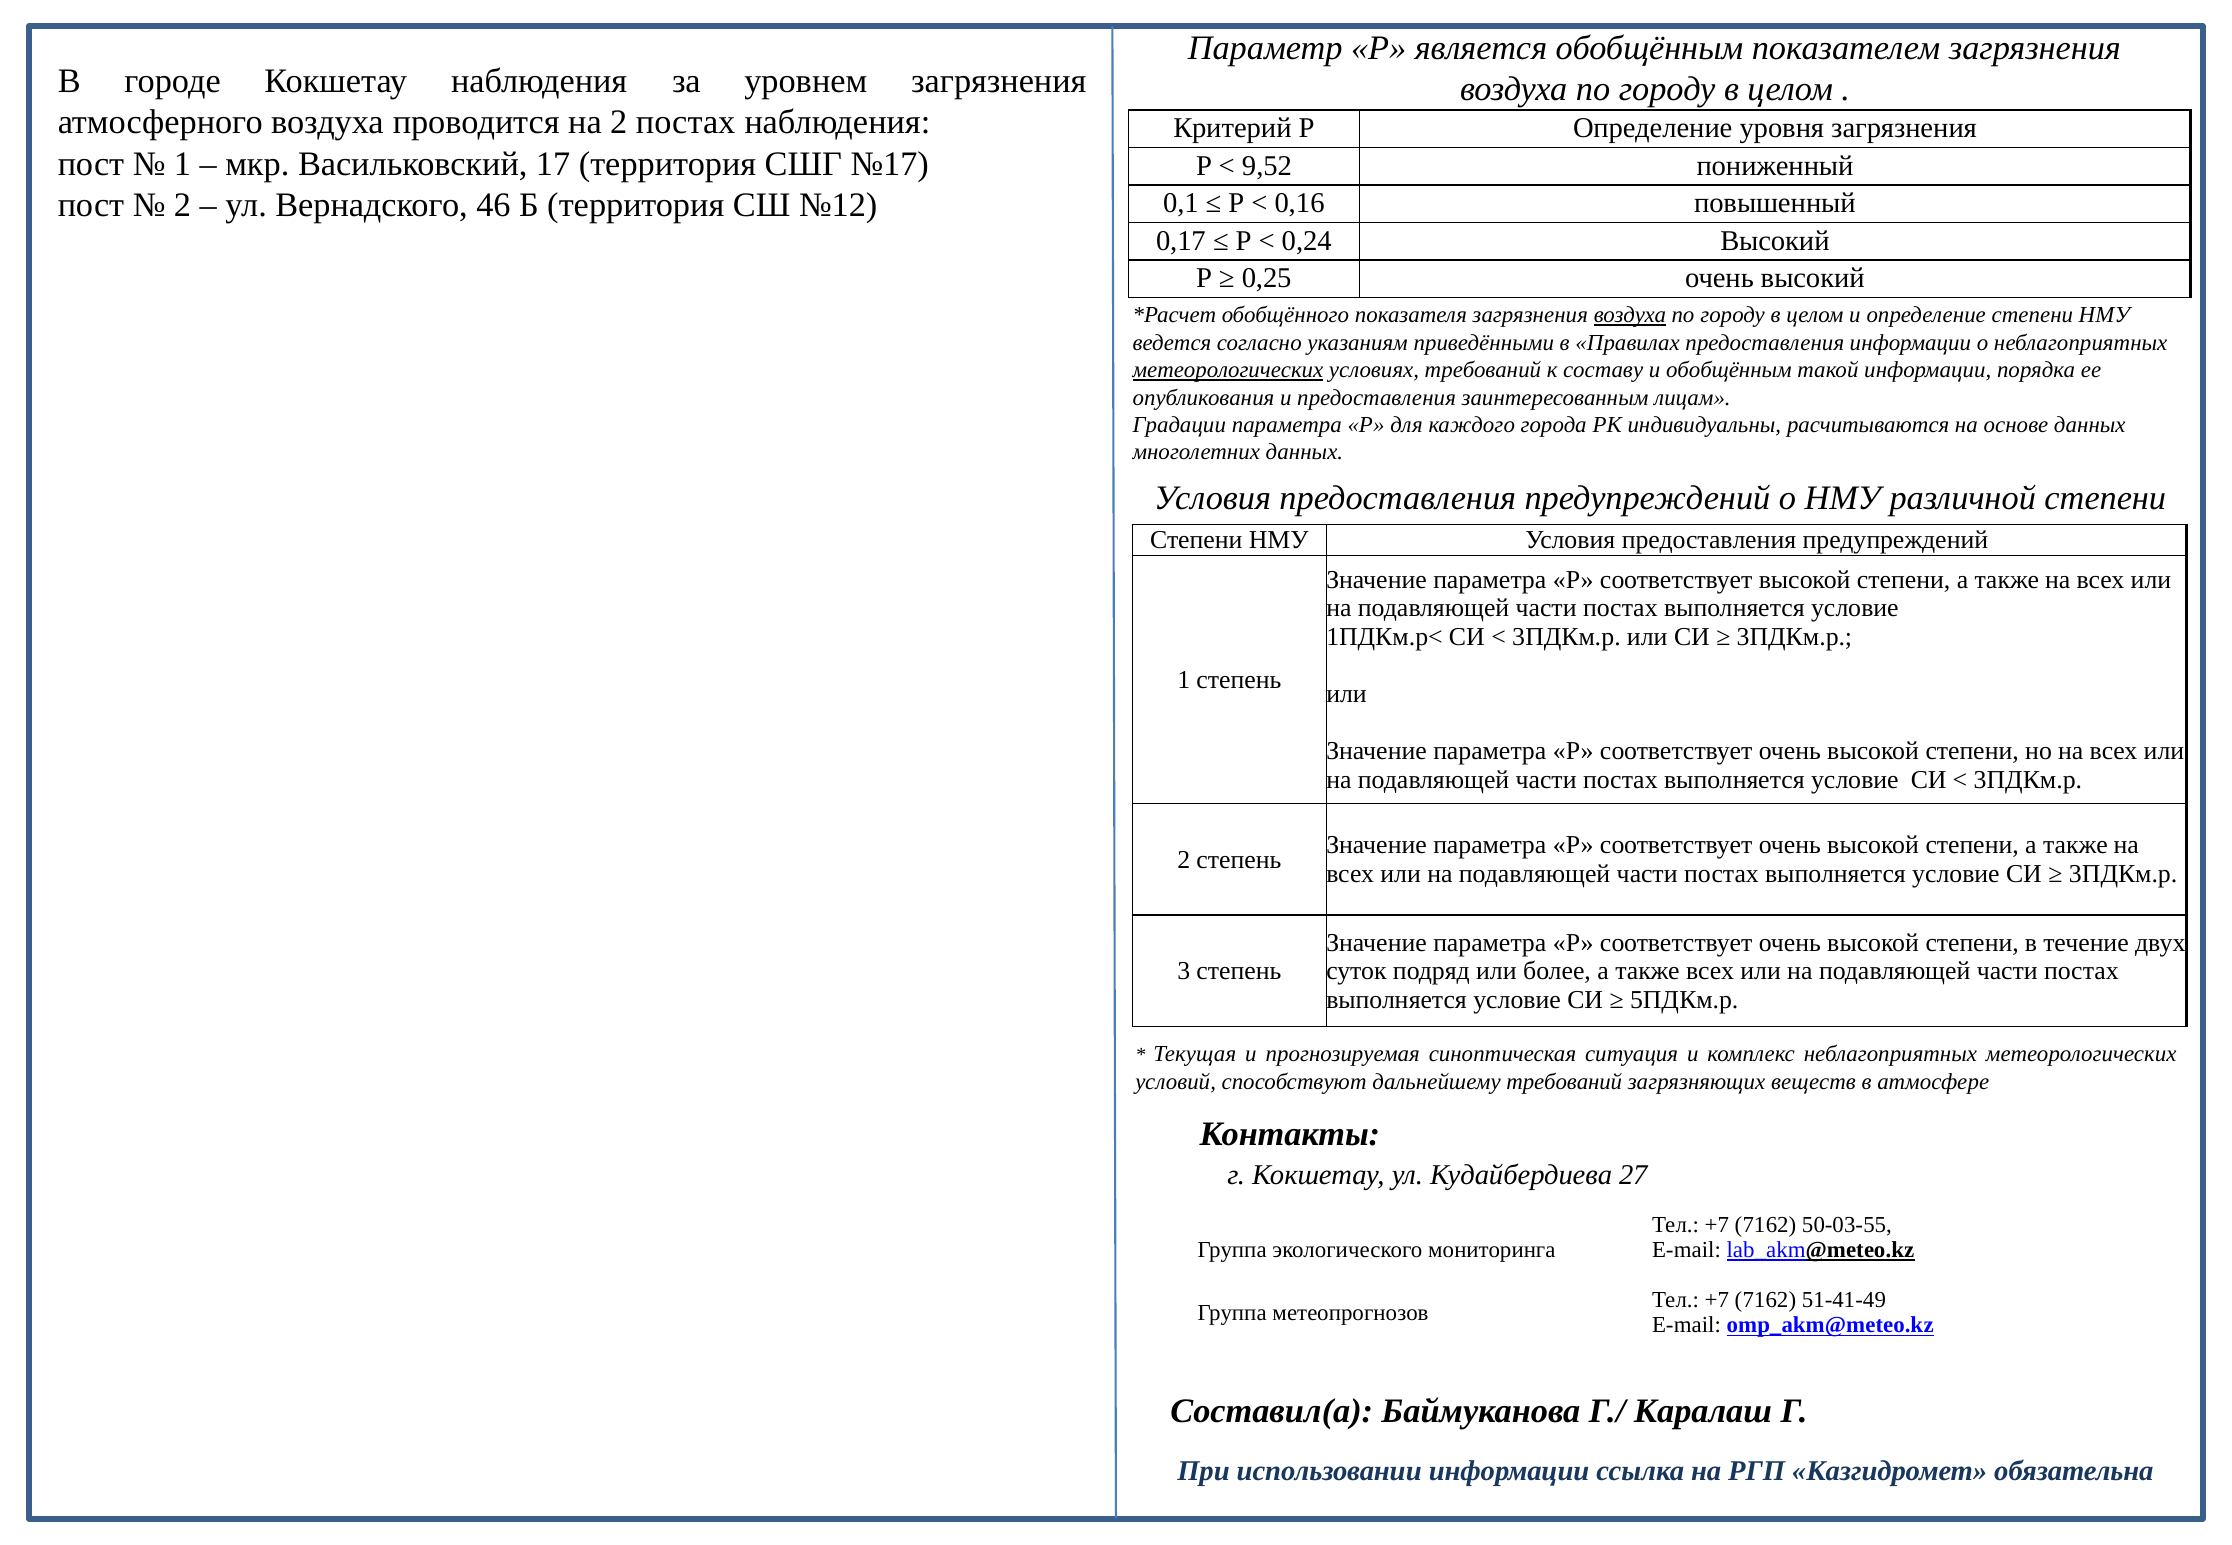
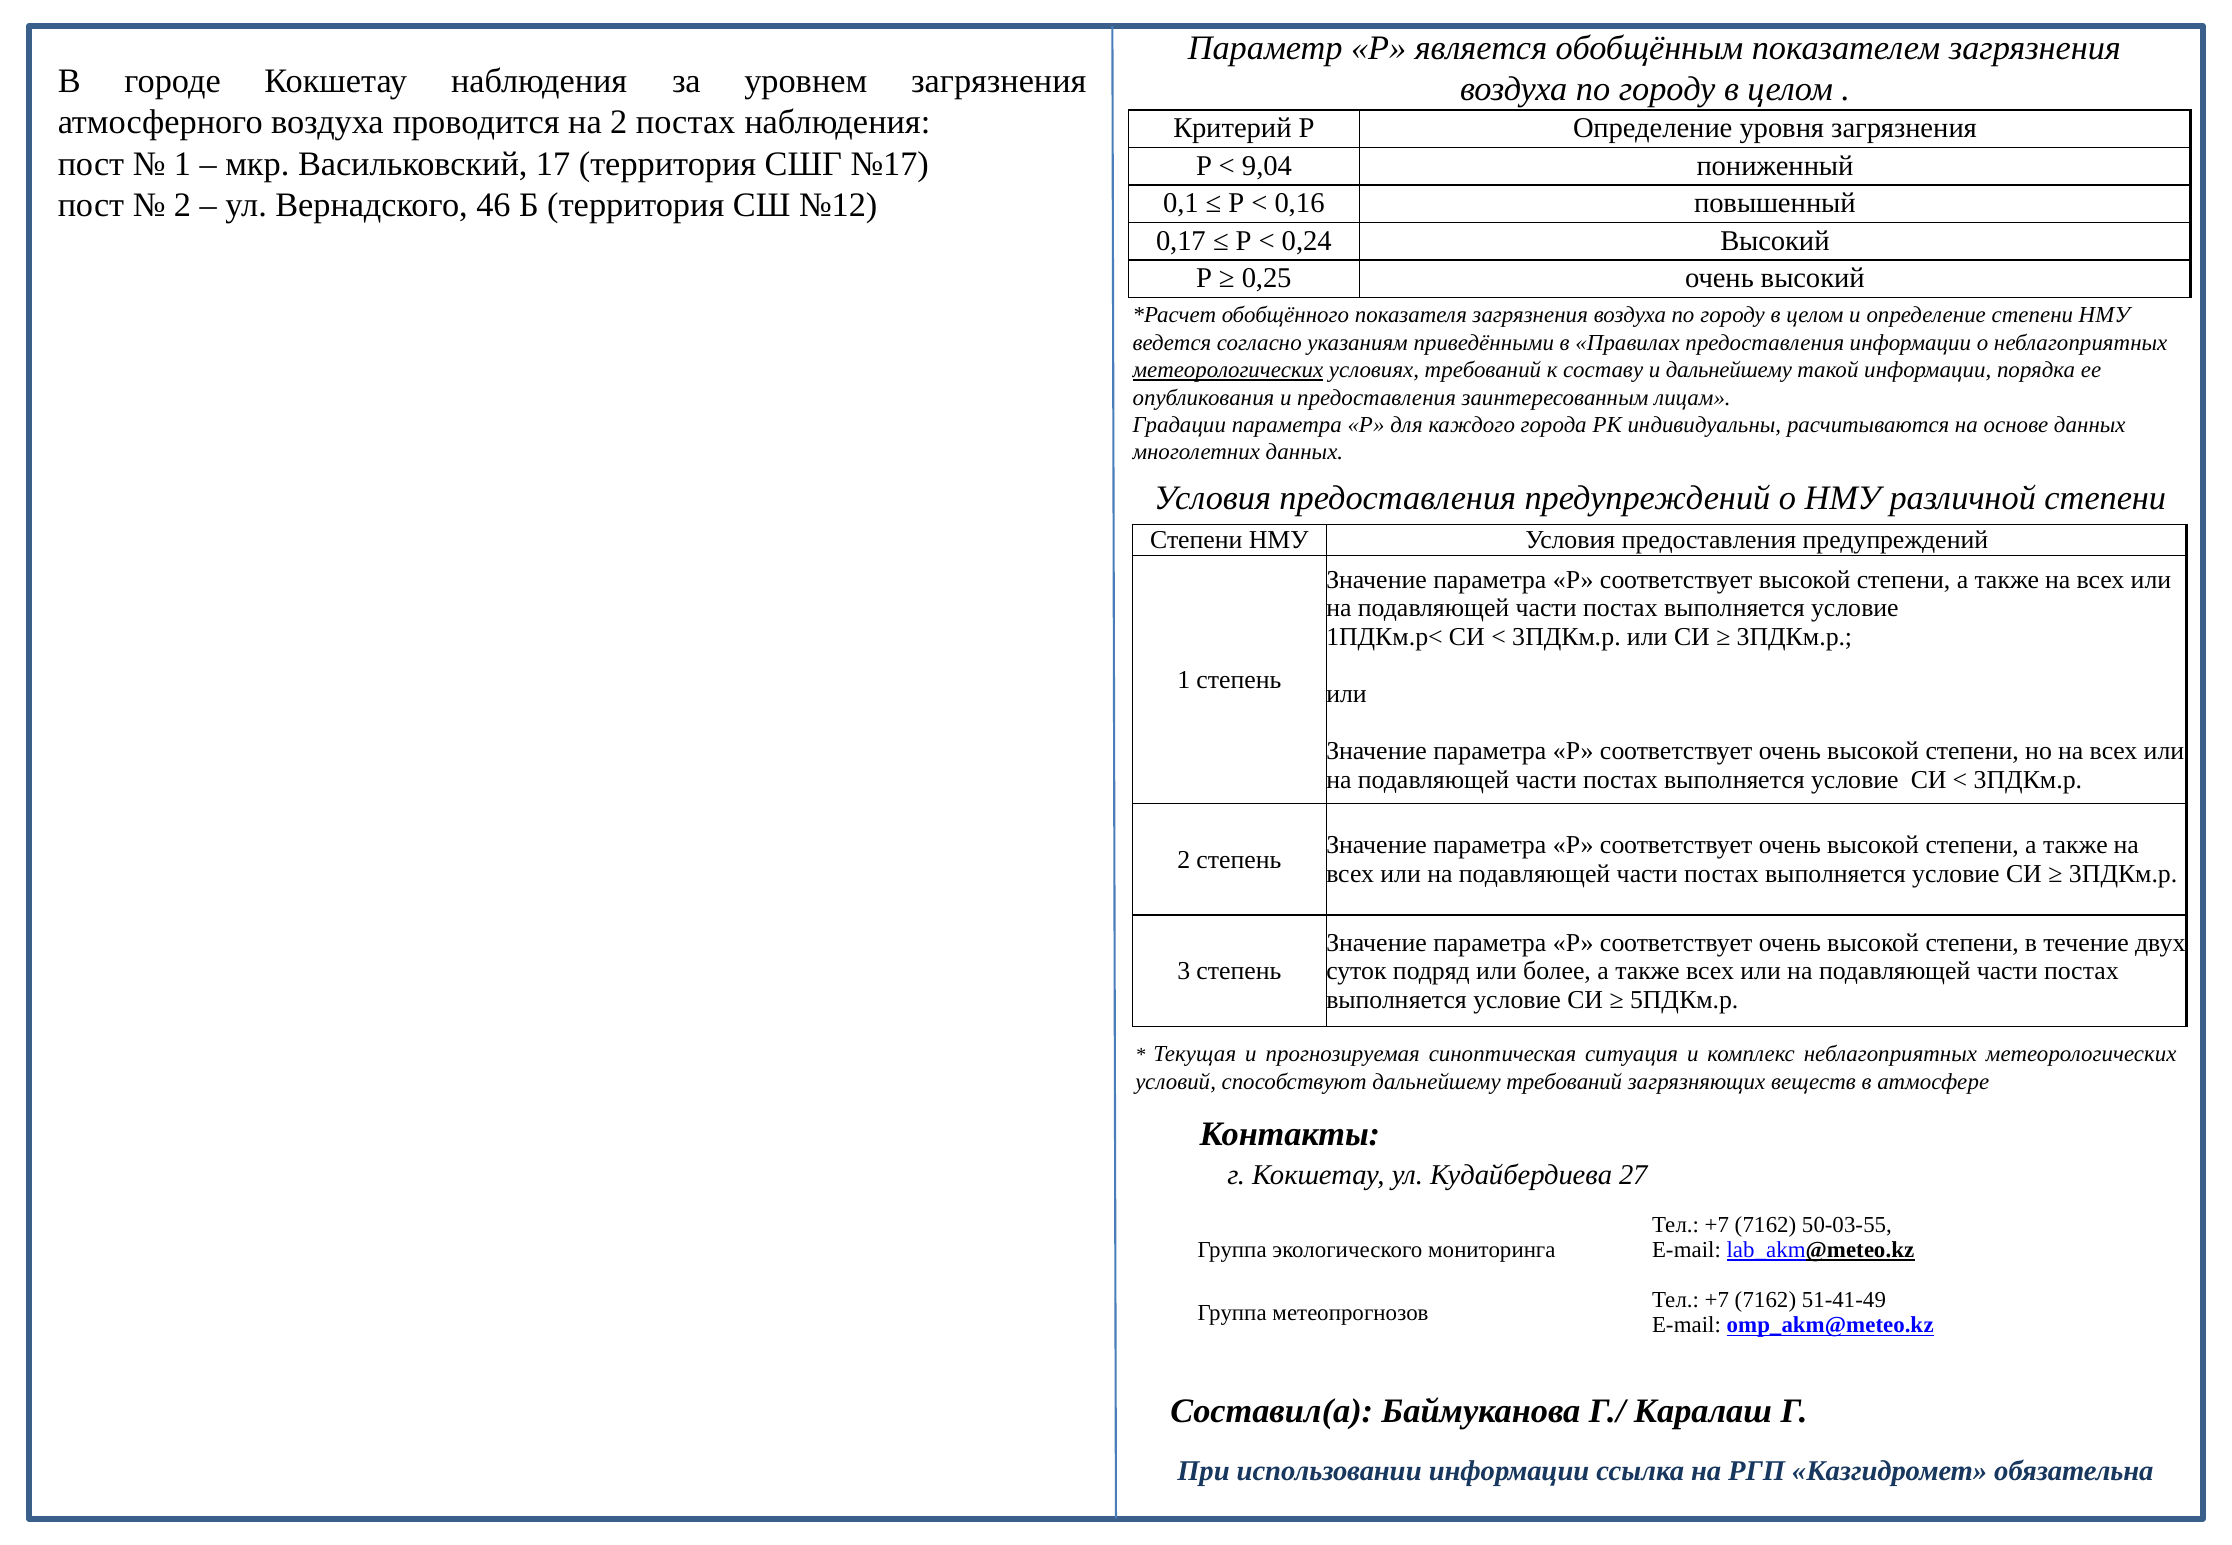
9,52: 9,52 -> 9,04
воздуха at (1630, 315) underline: present -> none
и обобщённым: обобщённым -> дальнейшему
